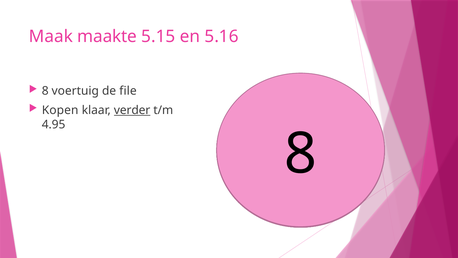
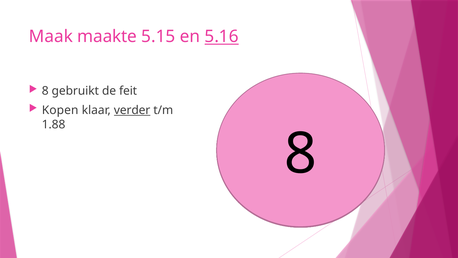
5.16 underline: none -> present
voertuig: voertuig -> gebruikt
file: file -> feit
4.95: 4.95 -> 1.88
